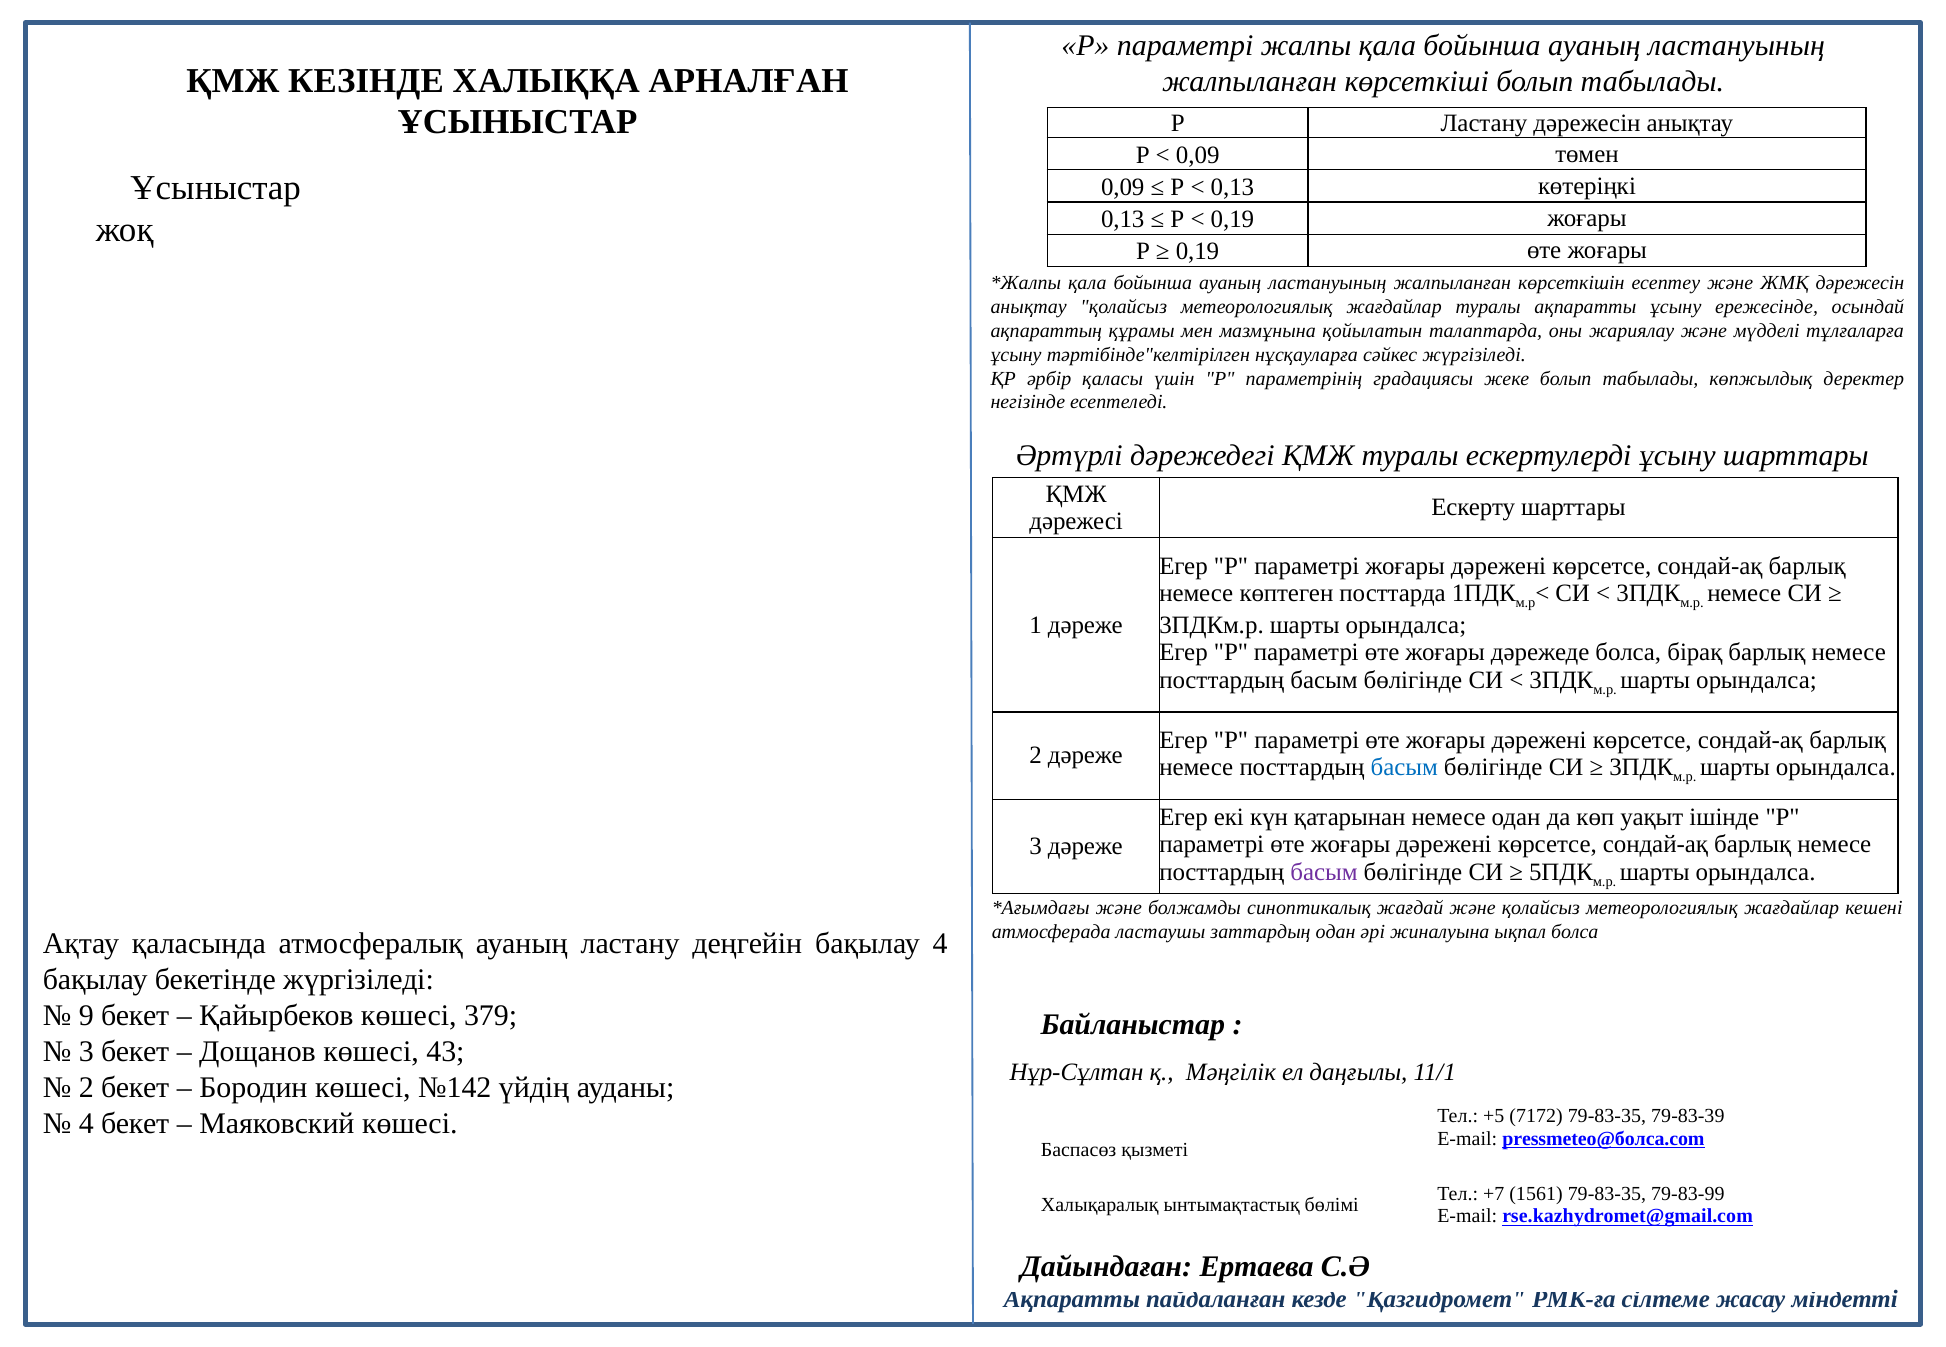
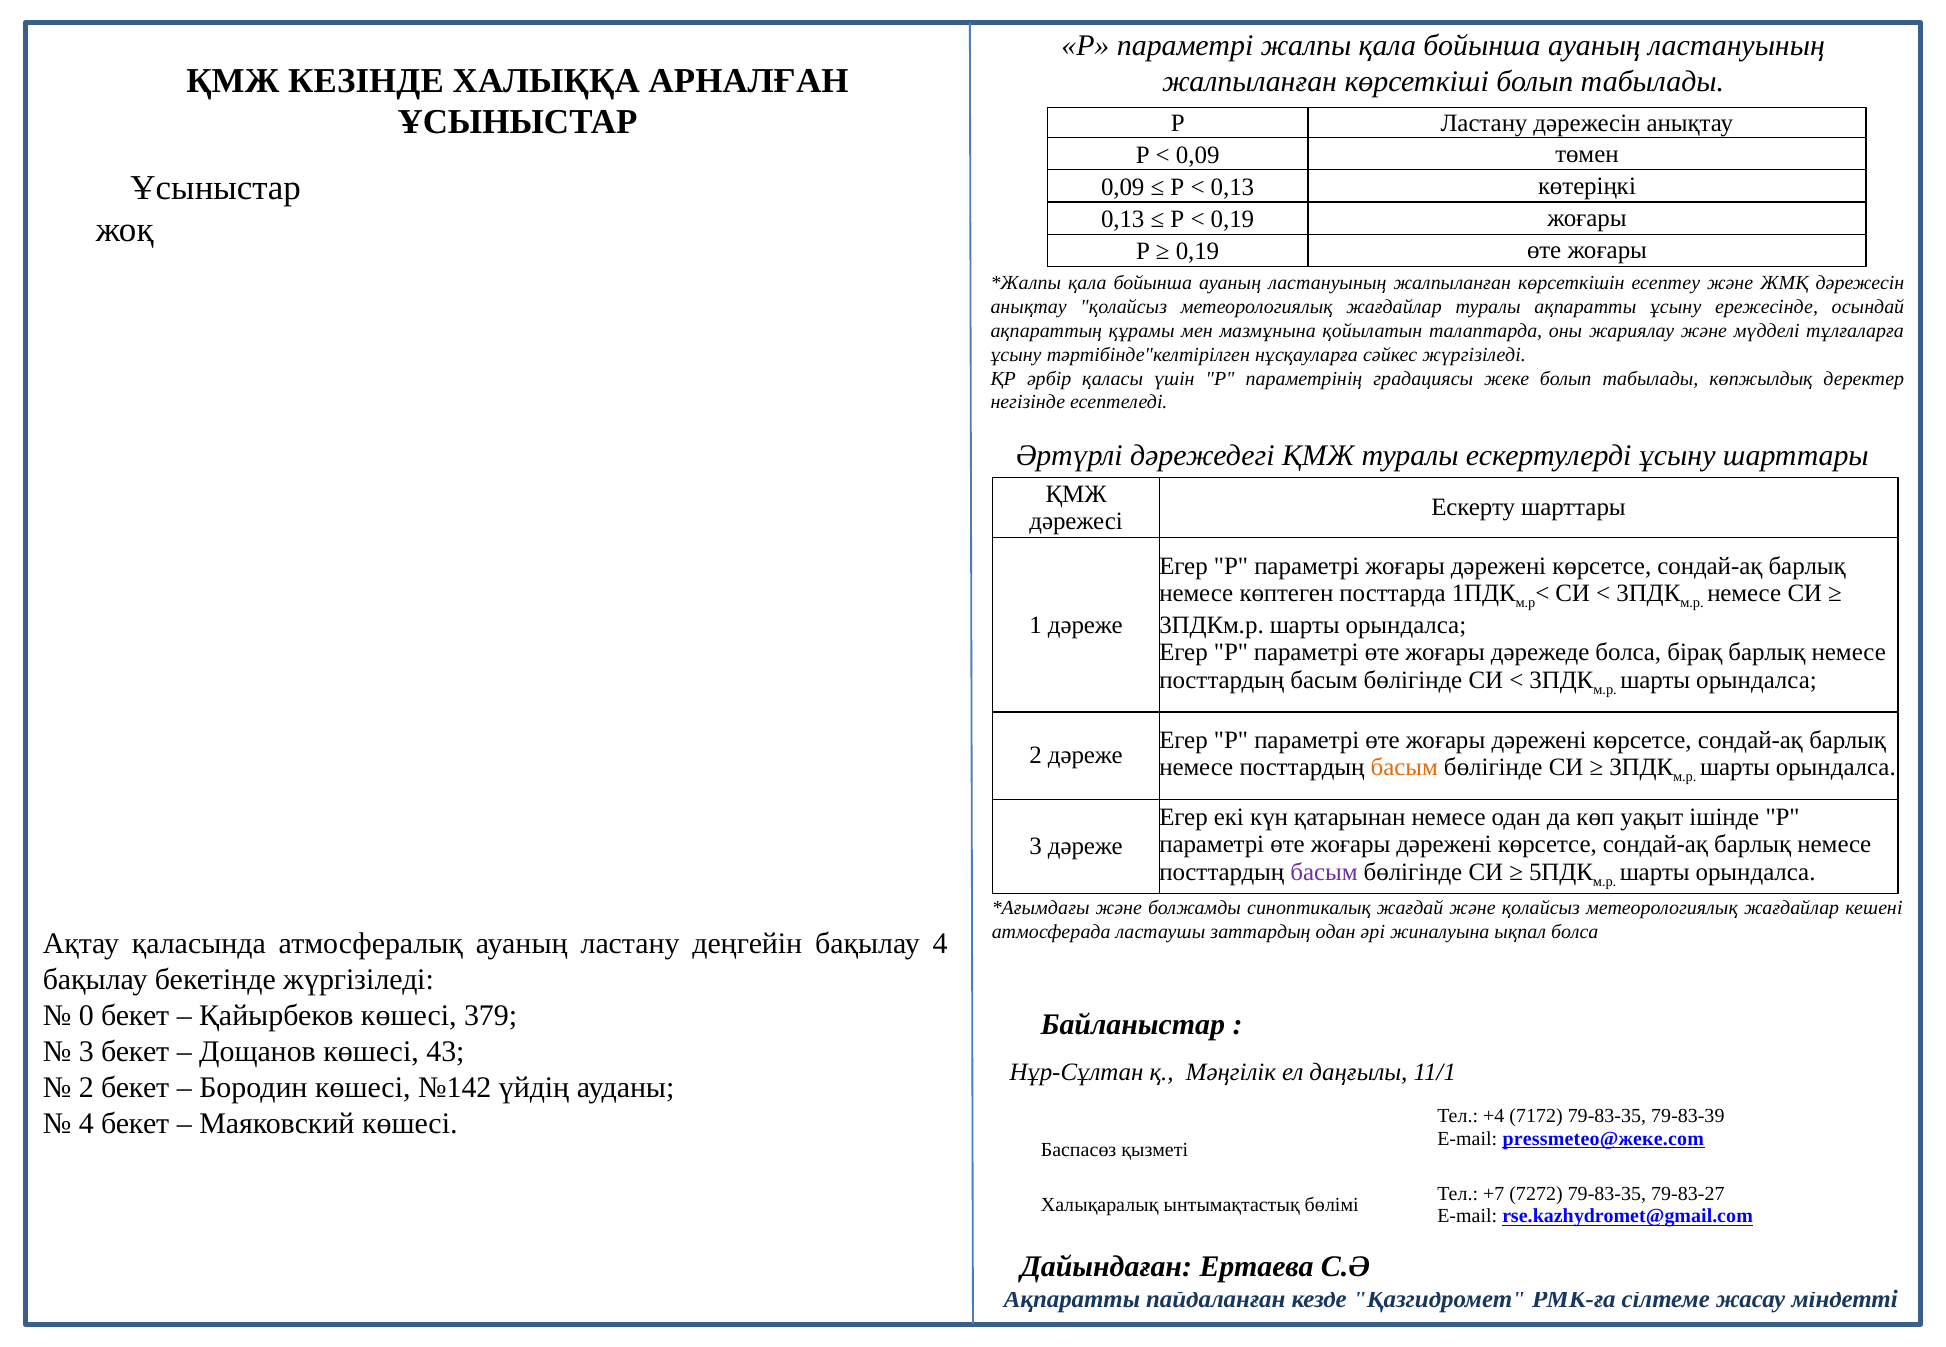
басым at (1404, 768) colour: blue -> orange
9: 9 -> 0
+5: +5 -> +4
pressmeteo@болса.com: pressmeteo@болса.com -> pressmeteo@жеке.com
1561: 1561 -> 7272
79-83-99: 79-83-99 -> 79-83-27
